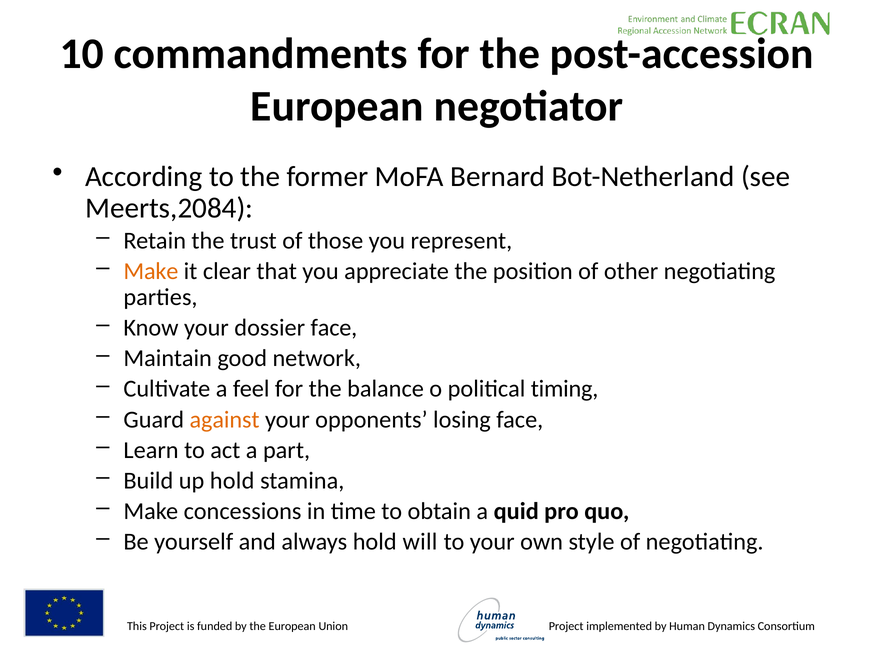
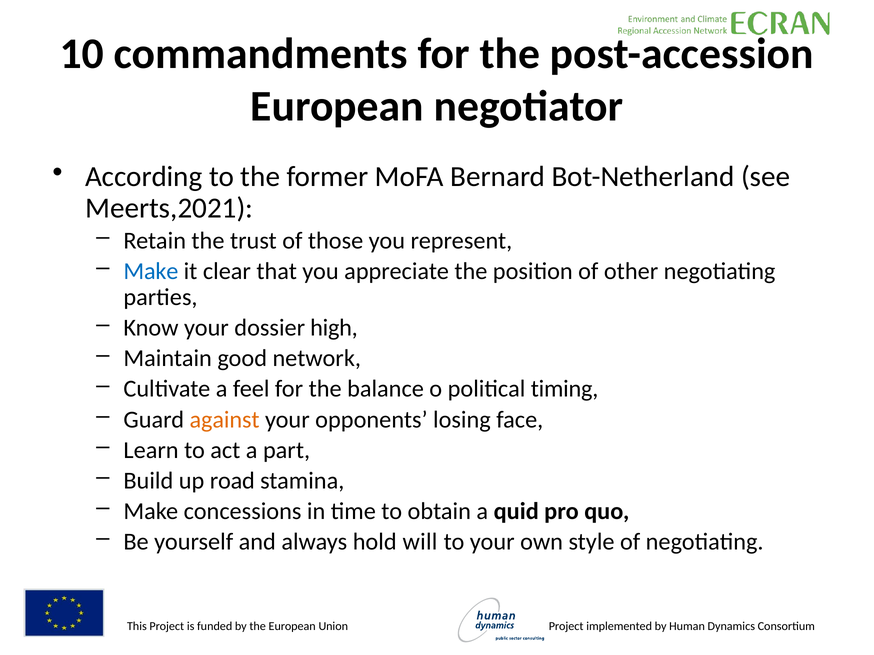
Meerts,2084: Meerts,2084 -> Meerts,2021
Make at (151, 271) colour: orange -> blue
dossier face: face -> high
up hold: hold -> road
